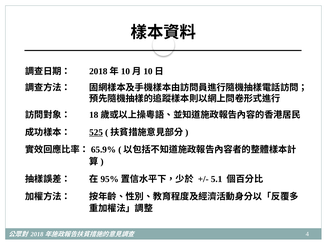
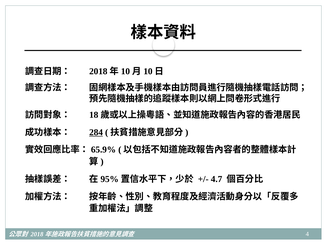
525: 525 -> 284
5.1: 5.1 -> 4.7
